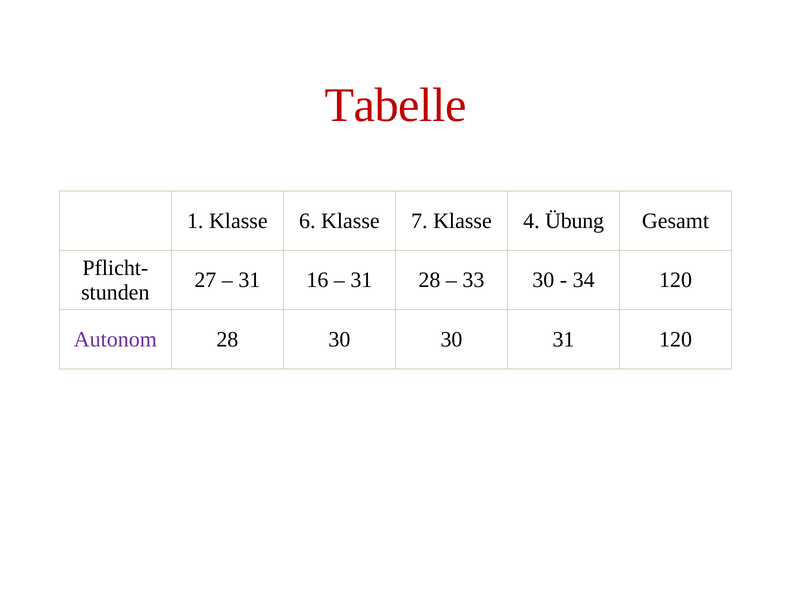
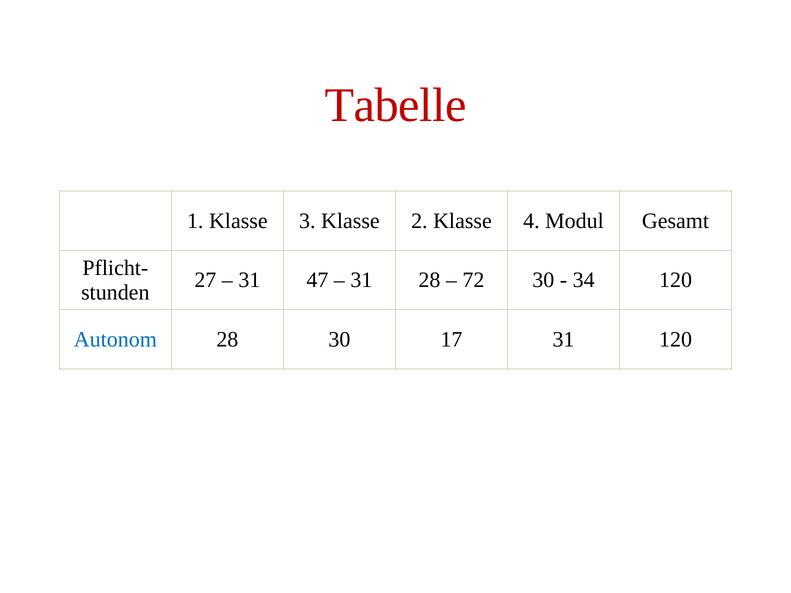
6: 6 -> 3
7: 7 -> 2
Übung: Übung -> Modul
16: 16 -> 47
33: 33 -> 72
Autonom colour: purple -> blue
30 30: 30 -> 17
